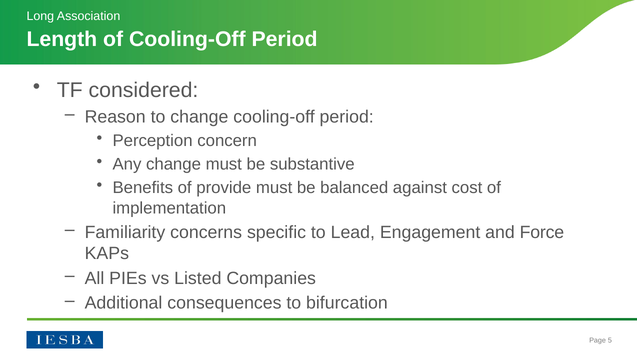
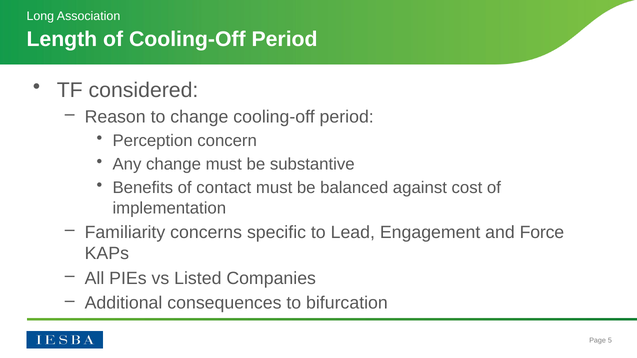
provide: provide -> contact
